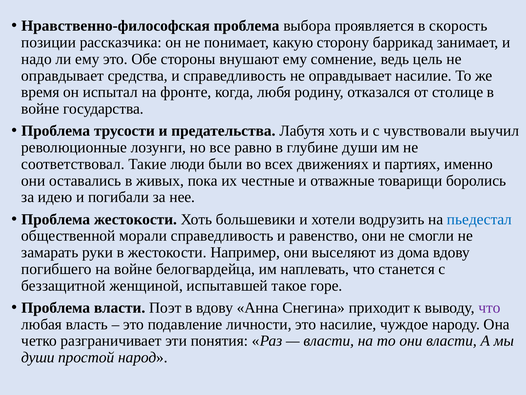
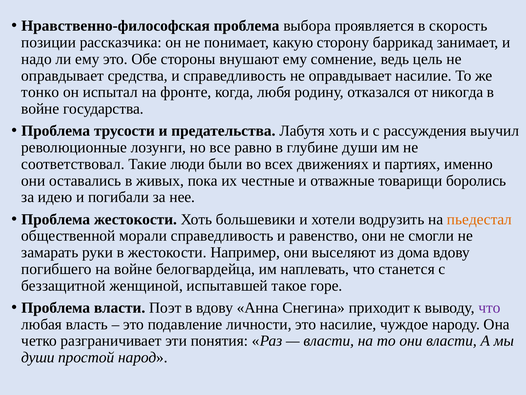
время: время -> тонко
столице: столице -> никогда
чувствовали: чувствовали -> рассуждения
пьедестал colour: blue -> orange
